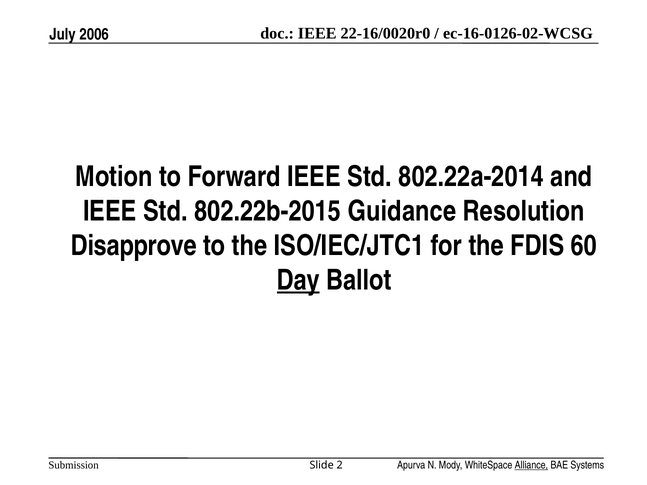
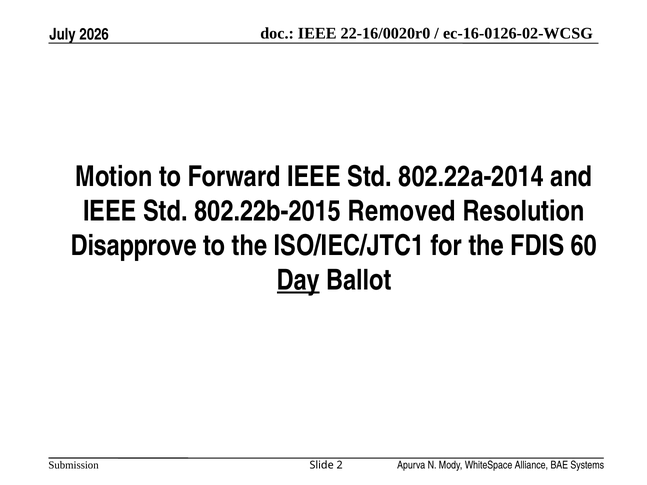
2006: 2006 -> 2026
Guidance: Guidance -> Removed
Alliance underline: present -> none
